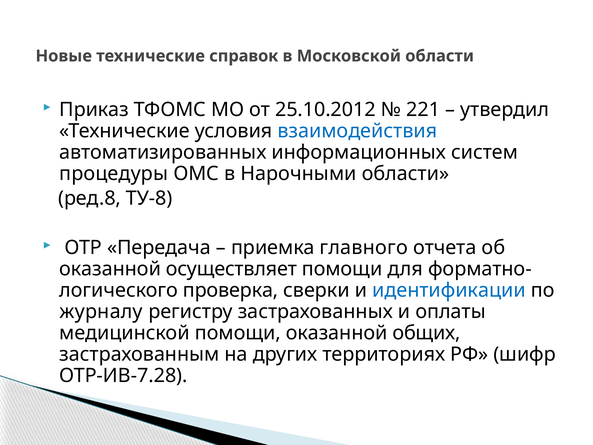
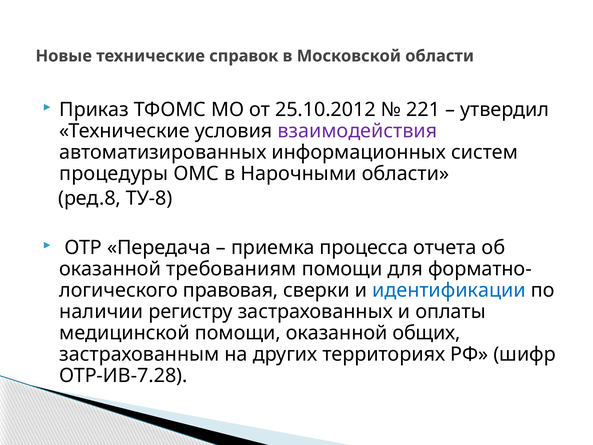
взаимодействия colour: blue -> purple
главного: главного -> процесса
осуществляет: осуществляет -> требованиям
проверка: проверка -> правовая
журналу: журналу -> наличии
